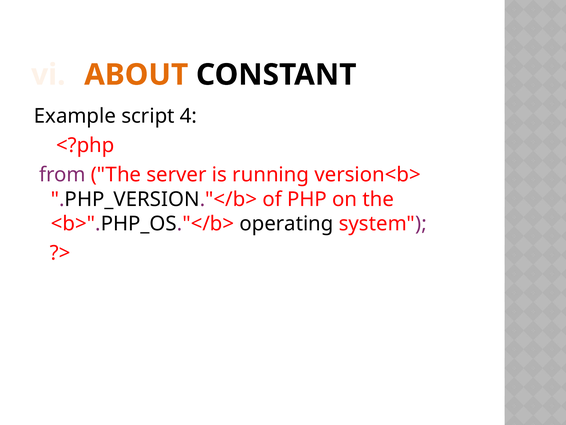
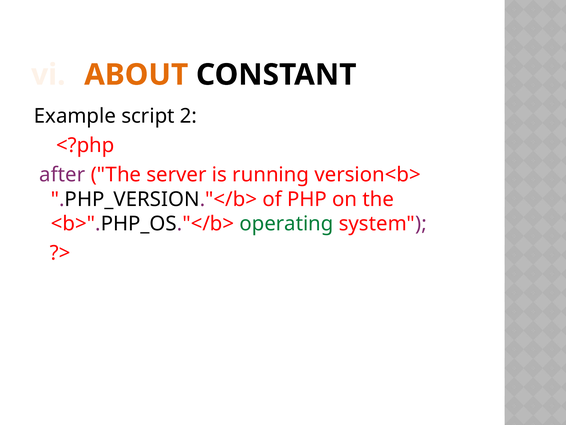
4: 4 -> 2
from: from -> after
operating colour: black -> green
